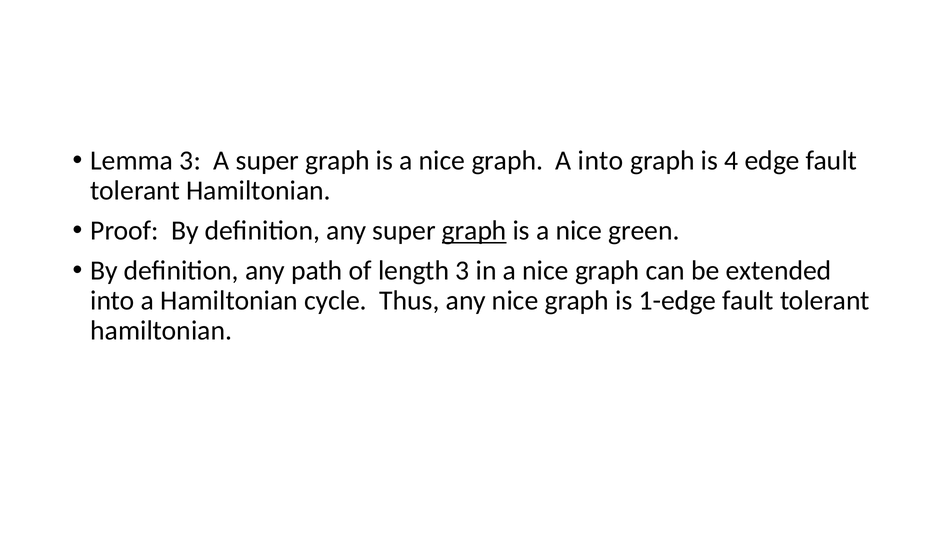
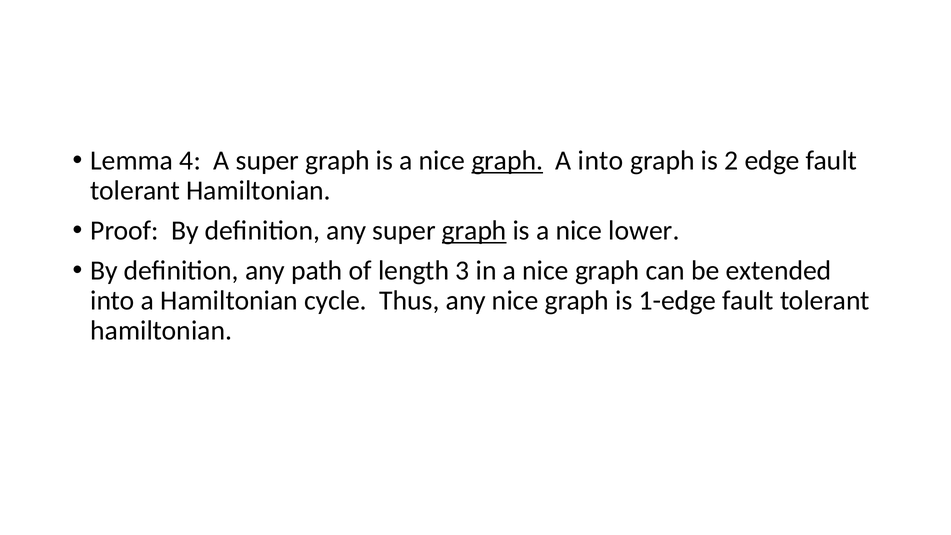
Lemma 3: 3 -> 4
graph at (507, 161) underline: none -> present
4: 4 -> 2
green: green -> lower
